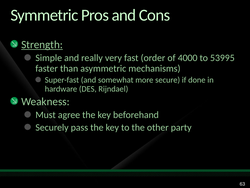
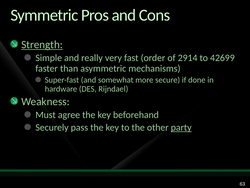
4000: 4000 -> 2914
53995: 53995 -> 42699
party underline: none -> present
